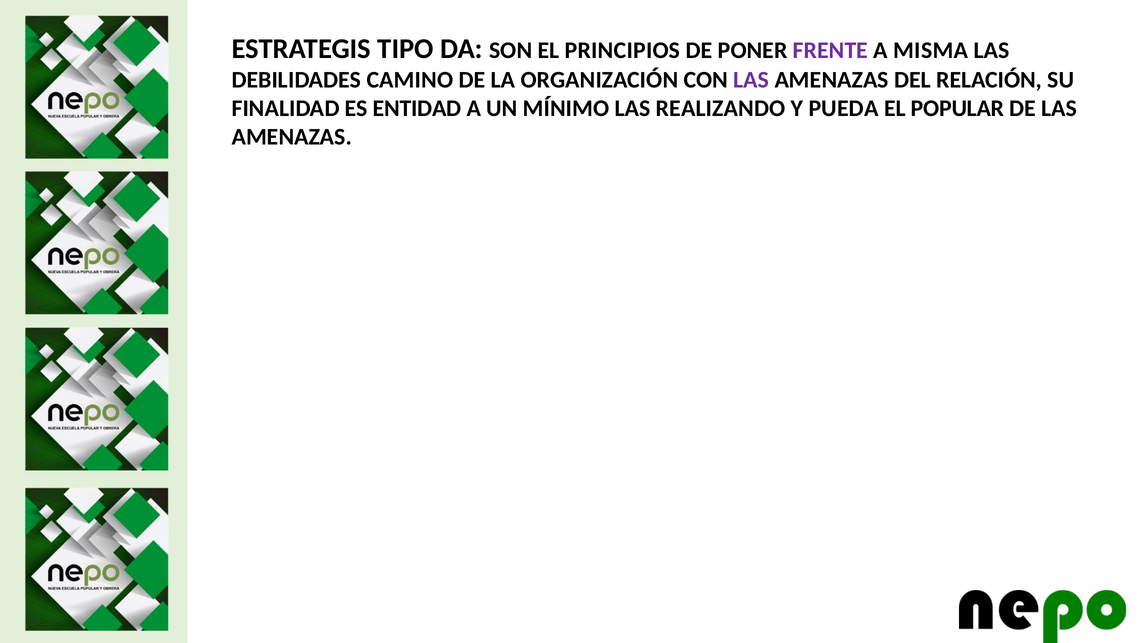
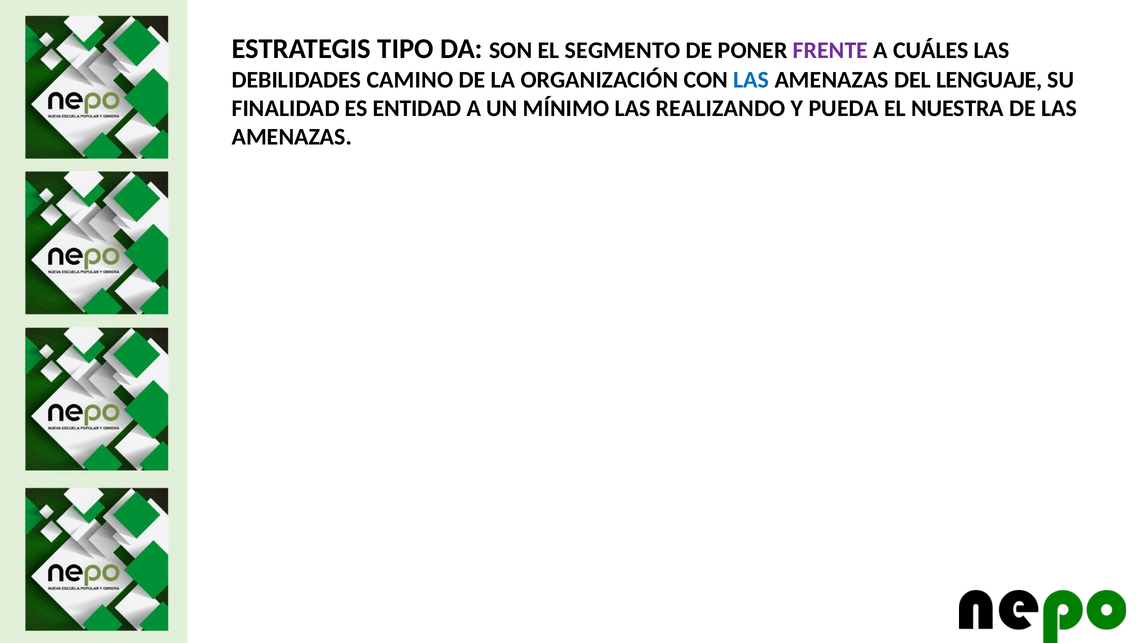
PRINCIPIOS: PRINCIPIOS -> SEGMENTO
MISMA: MISMA -> CUÁLES
LAS at (751, 80) colour: purple -> blue
RELACIÓN: RELACIÓN -> LENGUAJE
POPULAR: POPULAR -> NUESTRA
